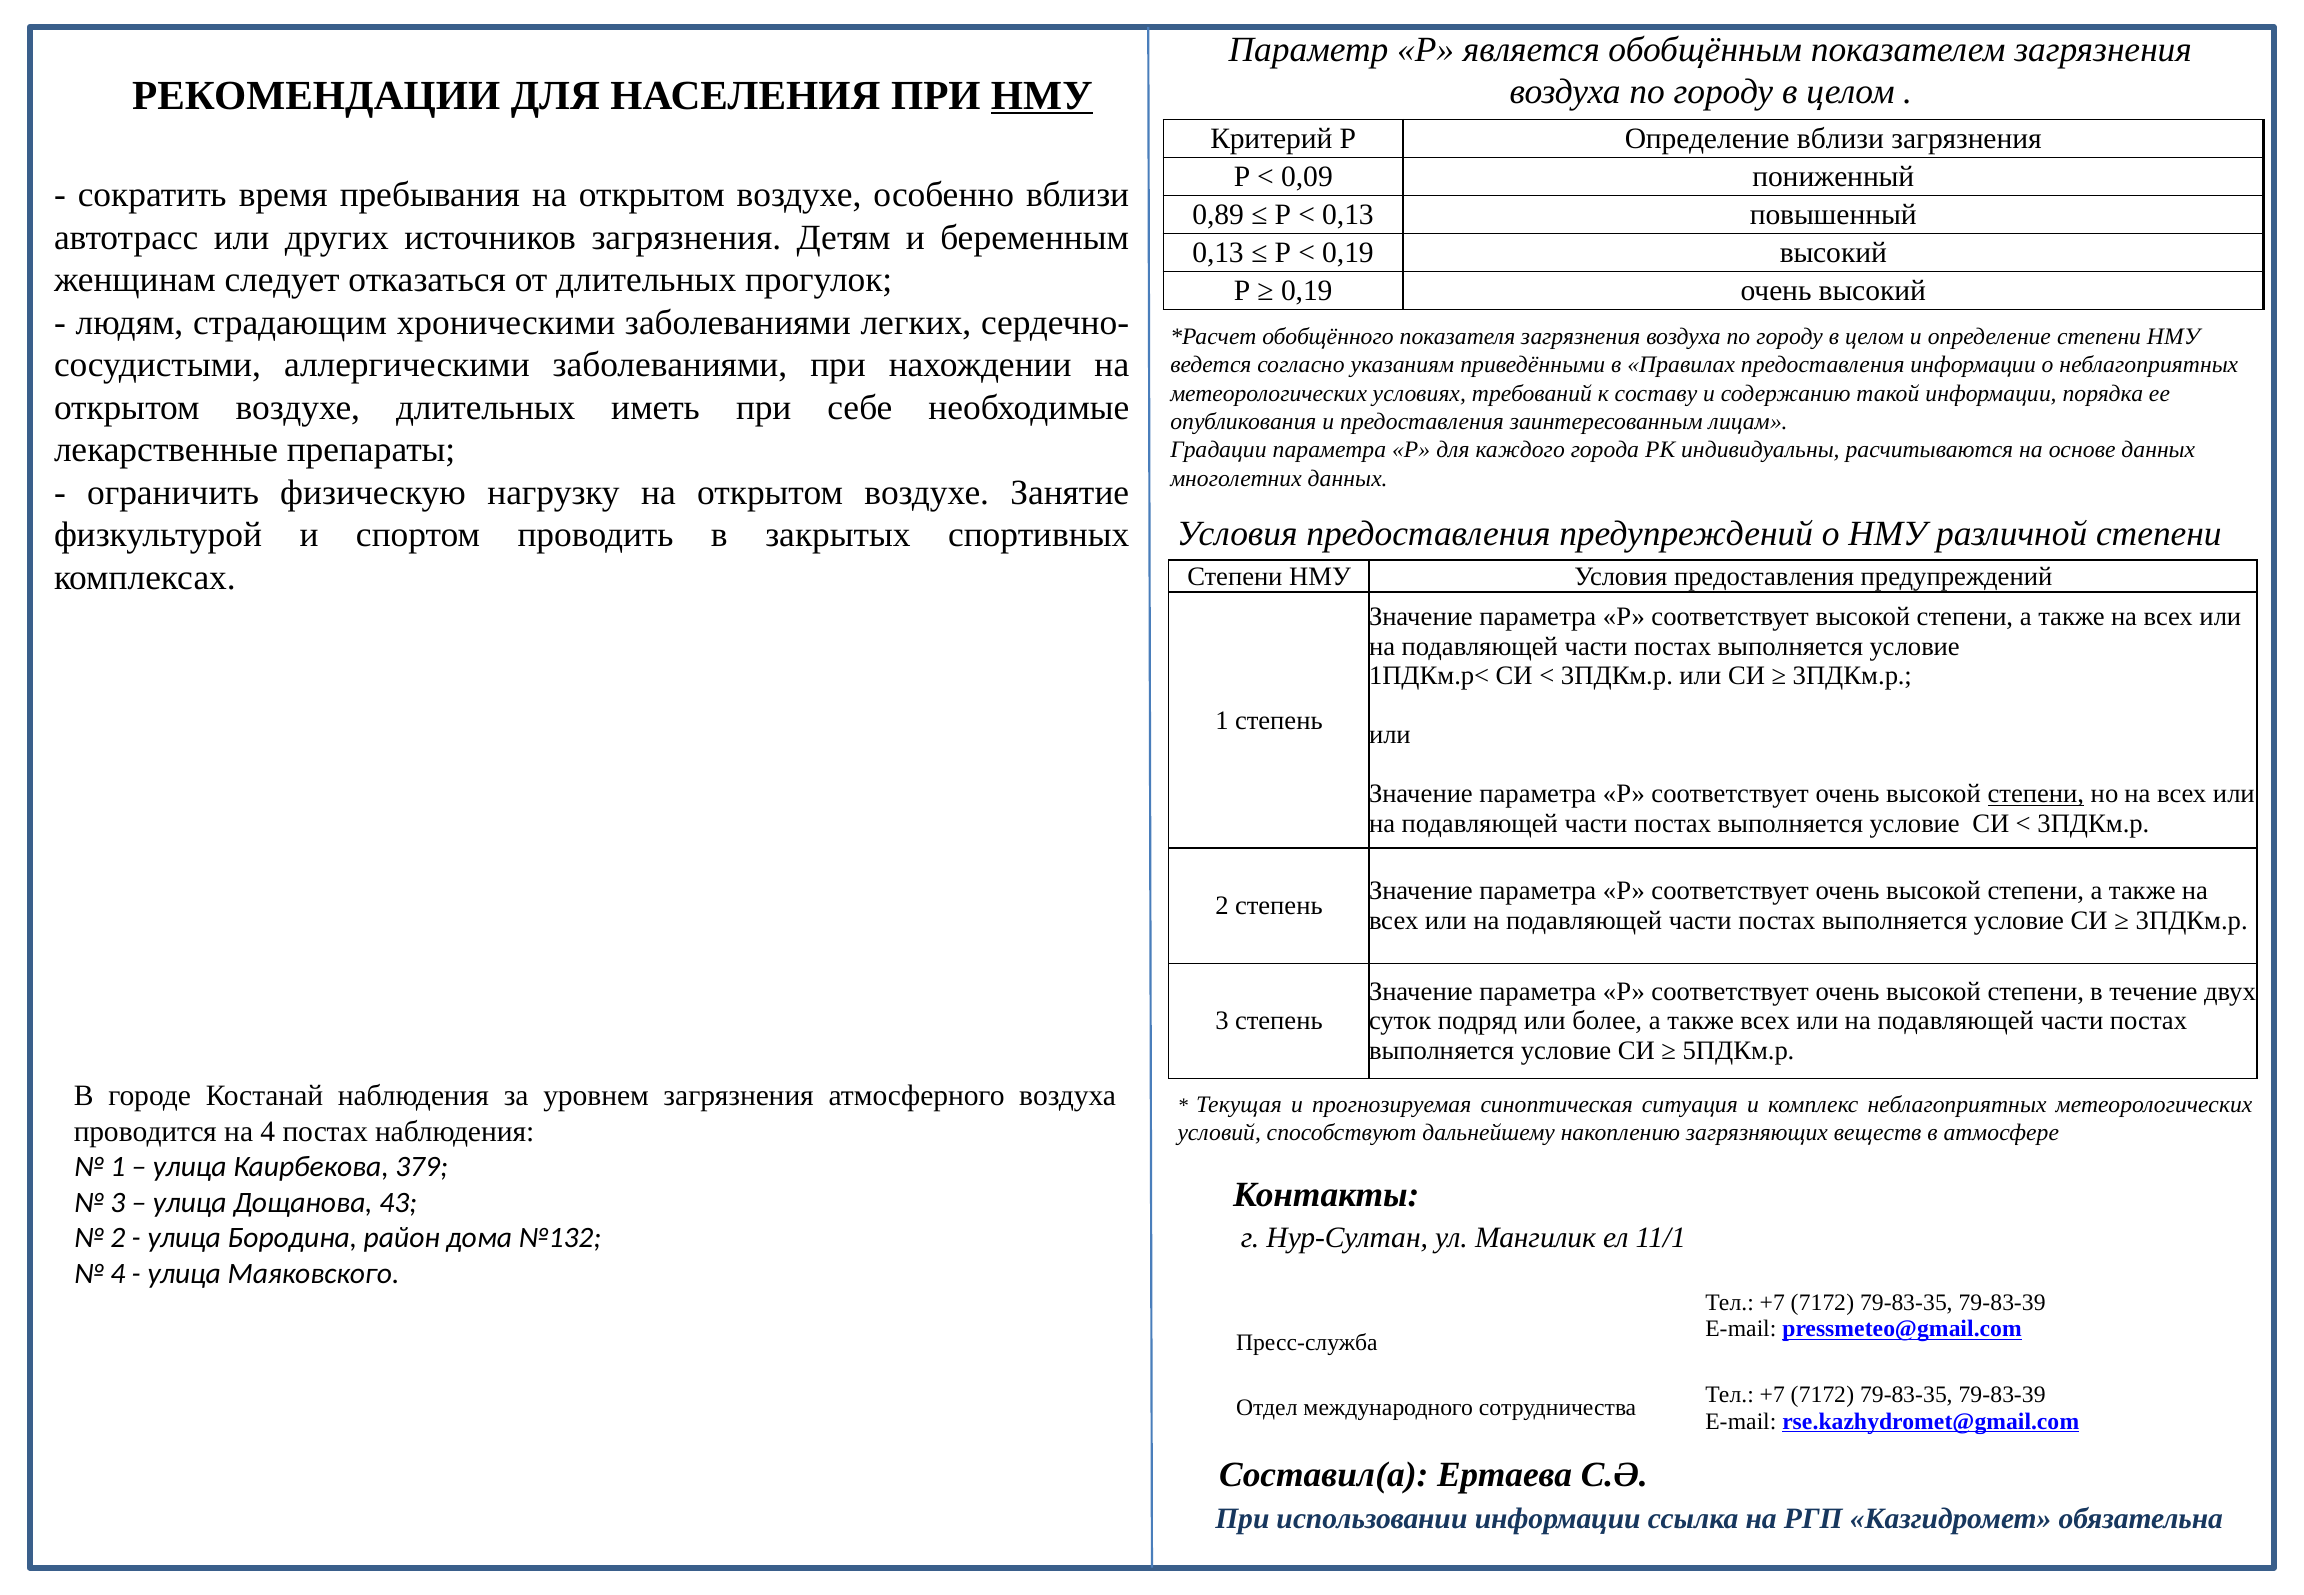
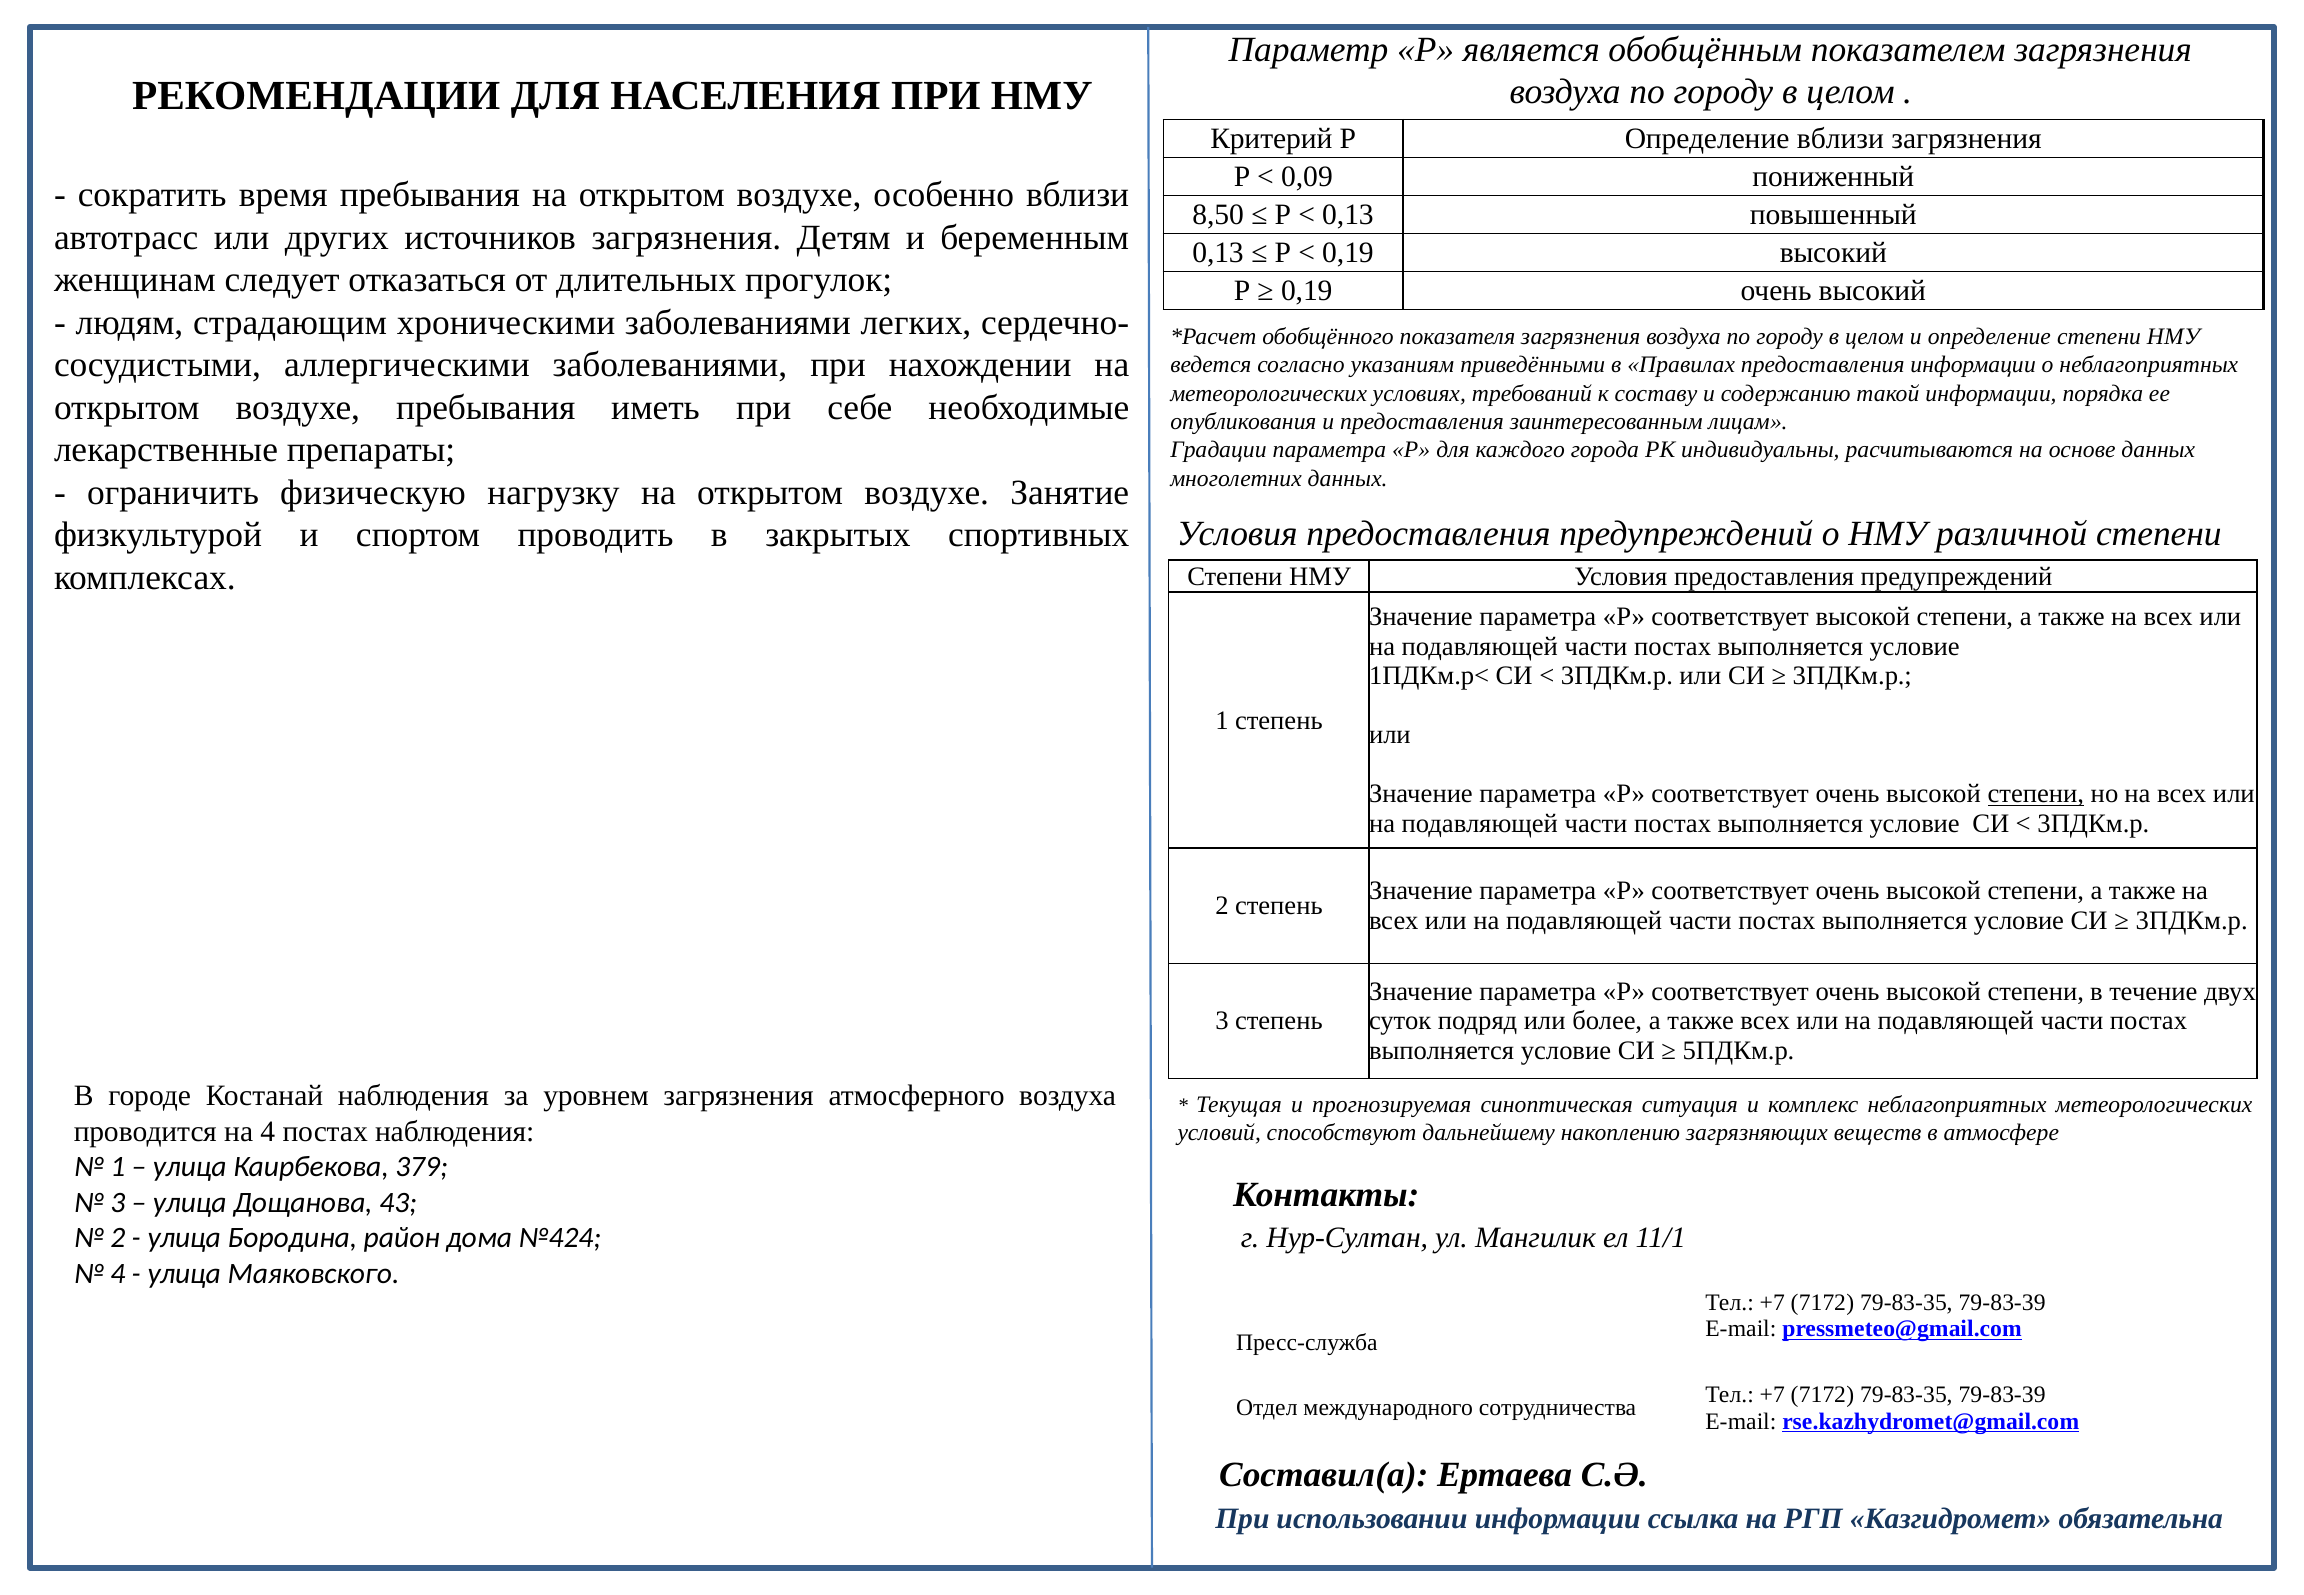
НМУ at (1042, 95) underline: present -> none
0,89: 0,89 -> 8,50
воздухе длительных: длительных -> пребывания
№132: №132 -> №424
